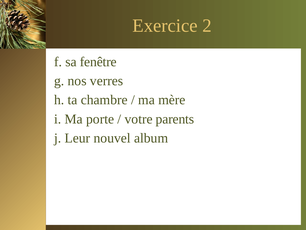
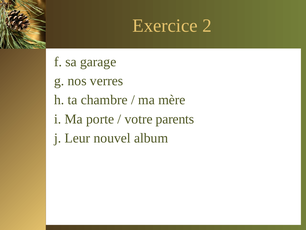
fenêtre: fenêtre -> garage
